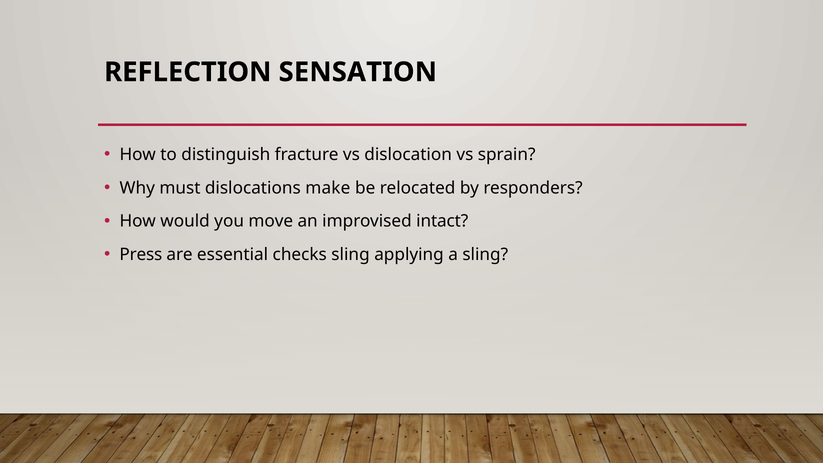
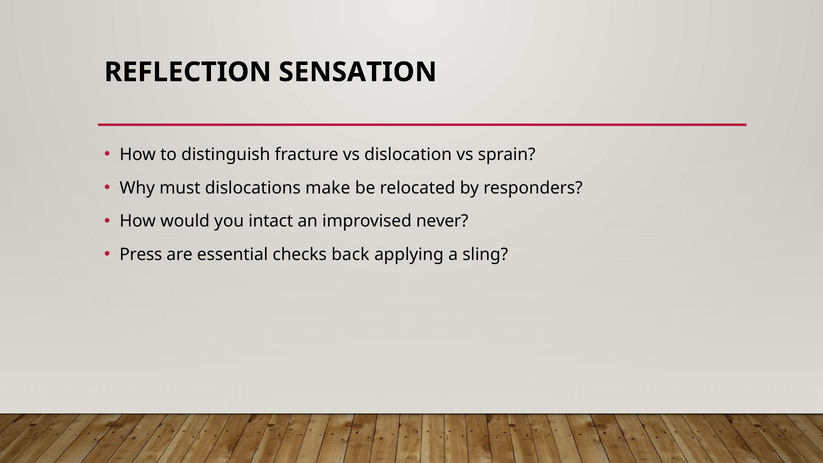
move: move -> intact
intact: intact -> never
checks sling: sling -> back
